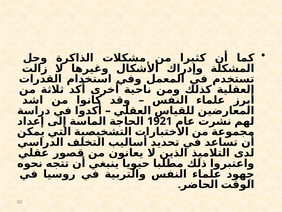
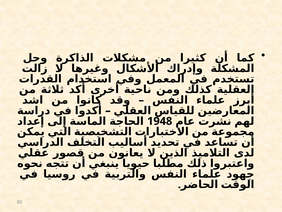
1921: 1921 -> 1948
